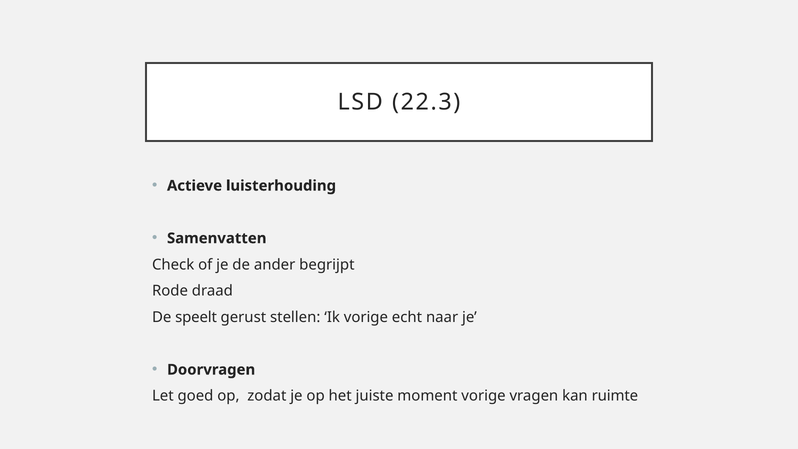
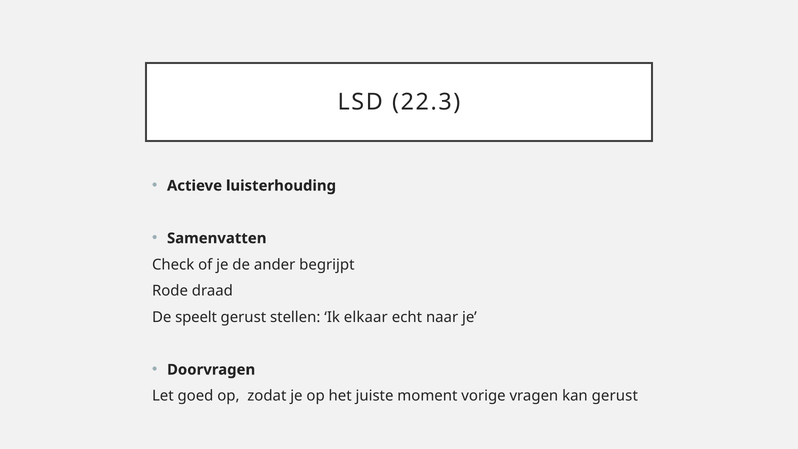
Ik vorige: vorige -> elkaar
kan ruimte: ruimte -> gerust
